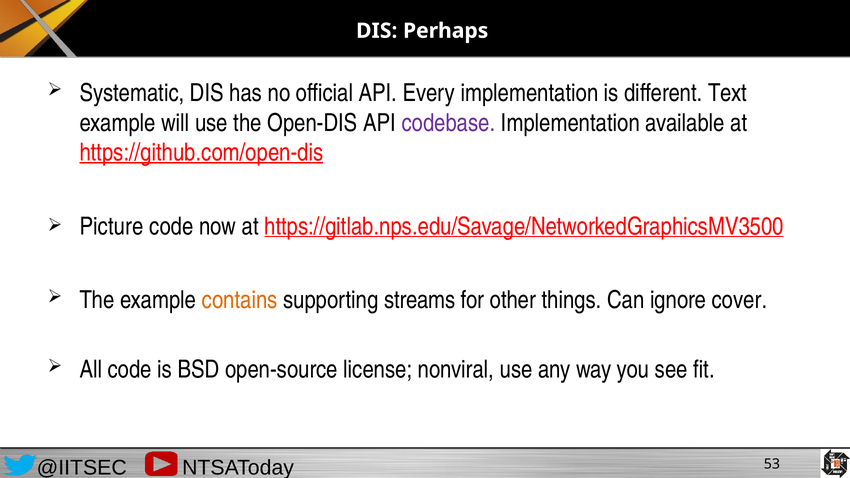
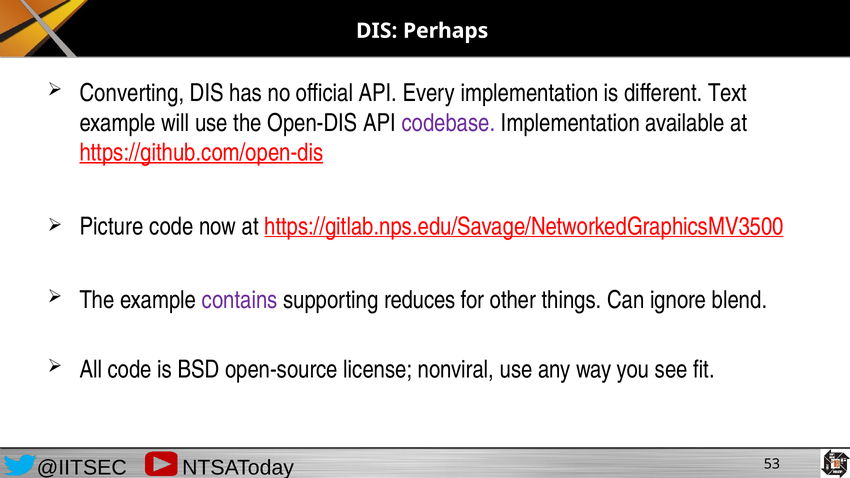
Systematic: Systematic -> Converting
contains colour: orange -> purple
streams: streams -> reduces
cover: cover -> blend
